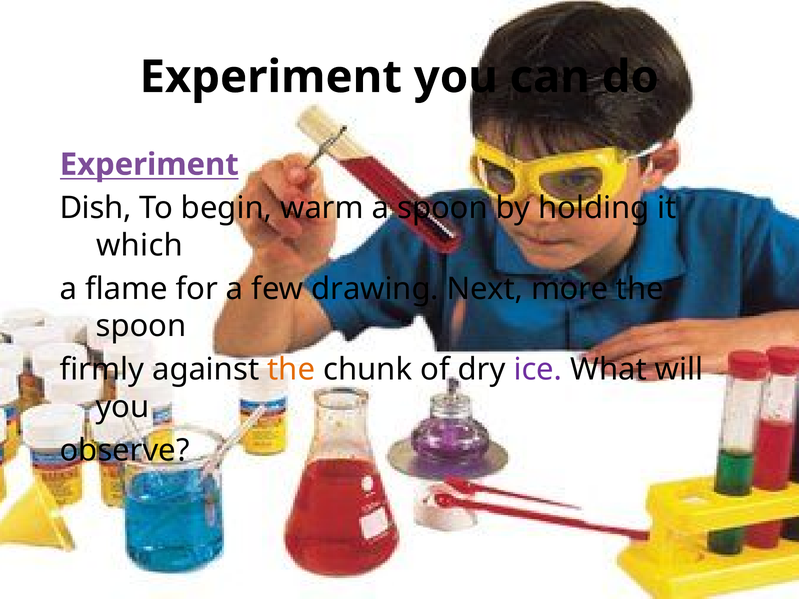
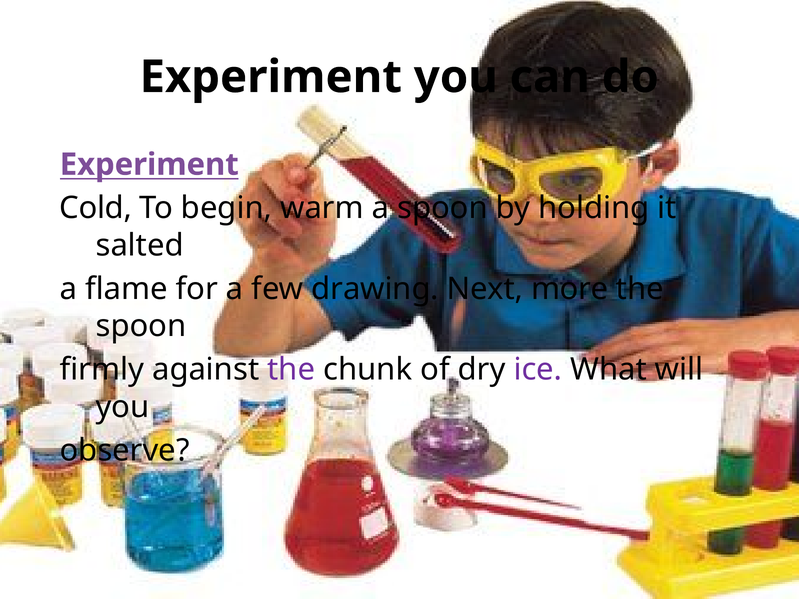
Dish: Dish -> Cold
which: which -> salted
the at (291, 370) colour: orange -> purple
